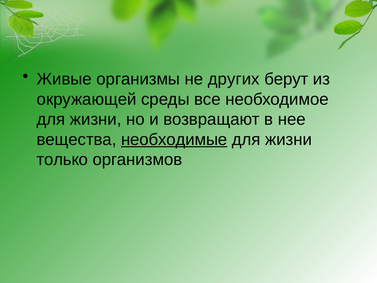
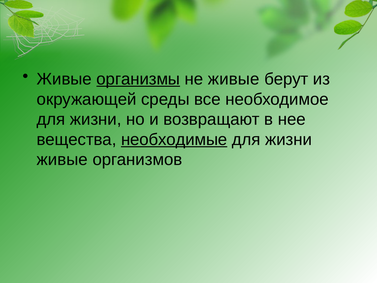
организмы underline: none -> present
не других: других -> живые
только at (62, 160): только -> живые
